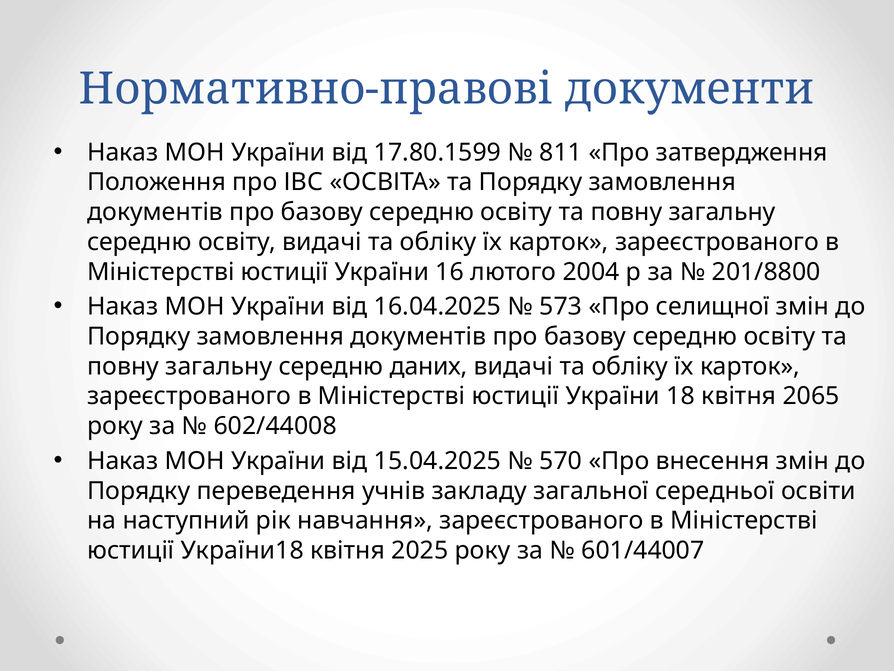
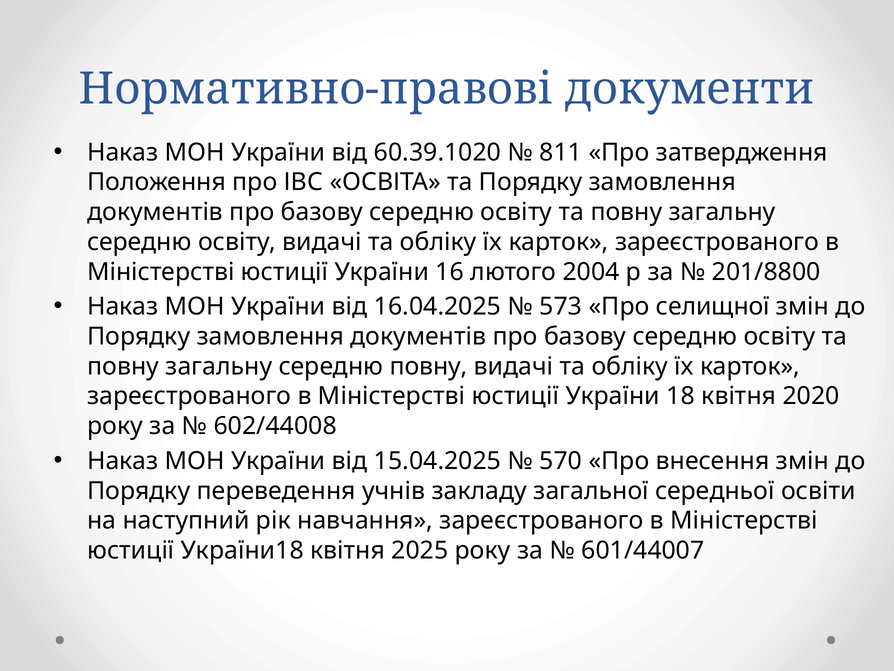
17.80.1599: 17.80.1599 -> 60.39.1020
середню даних: даних -> повну
2065: 2065 -> 2020
